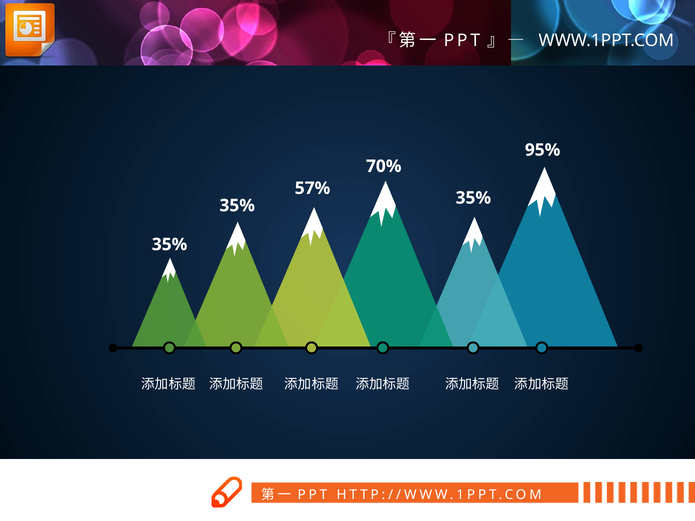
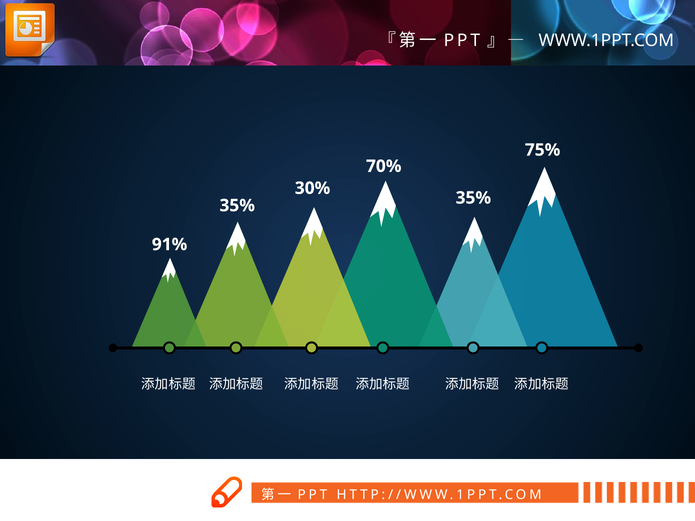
95%: 95% -> 75%
57%: 57% -> 30%
35% at (170, 245): 35% -> 91%
